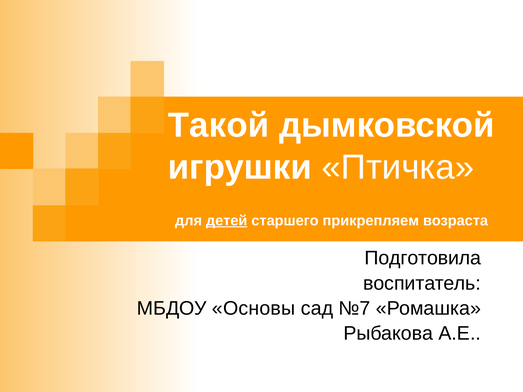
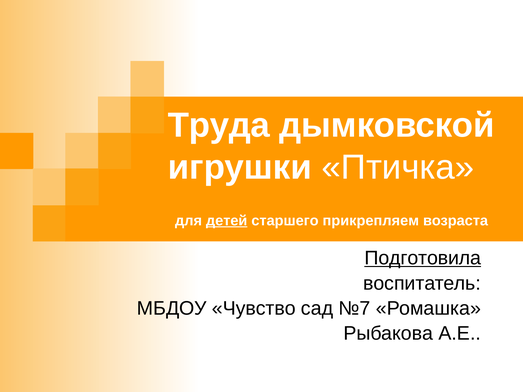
Такой: Такой -> Труда
Подготовила underline: none -> present
Основы: Основы -> Чувство
